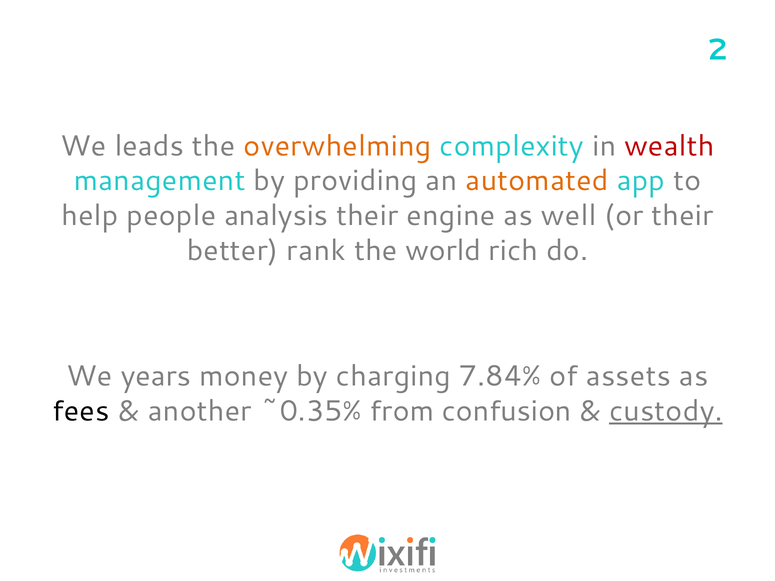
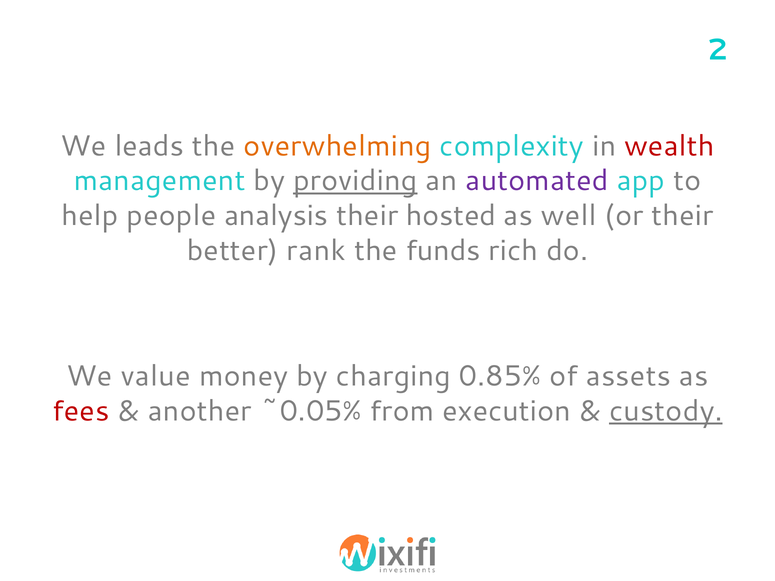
providing underline: none -> present
automated colour: orange -> purple
engine: engine -> hosted
world: world -> funds
years: years -> value
7.84%: 7.84% -> 0.85%
fees colour: black -> red
~0.35%: ~0.35% -> ~0.05%
confusion: confusion -> execution
